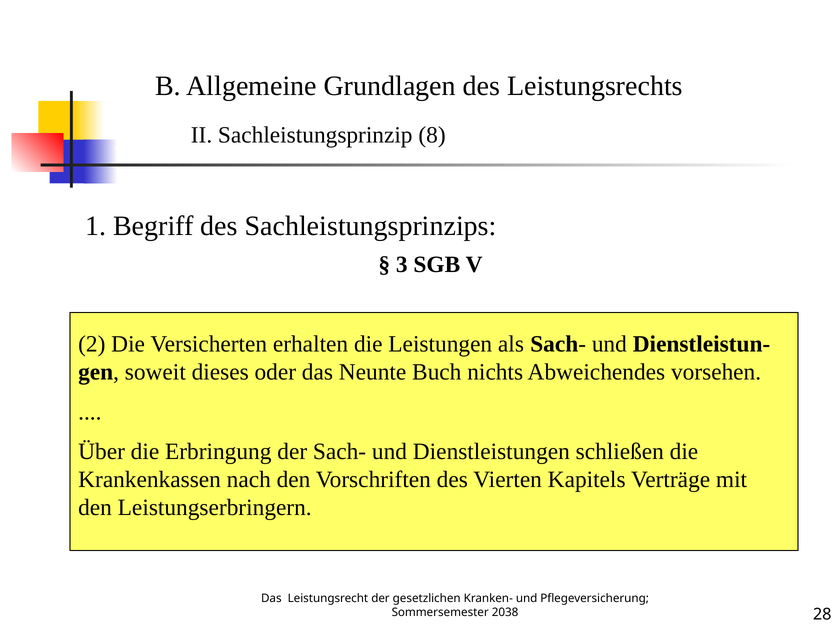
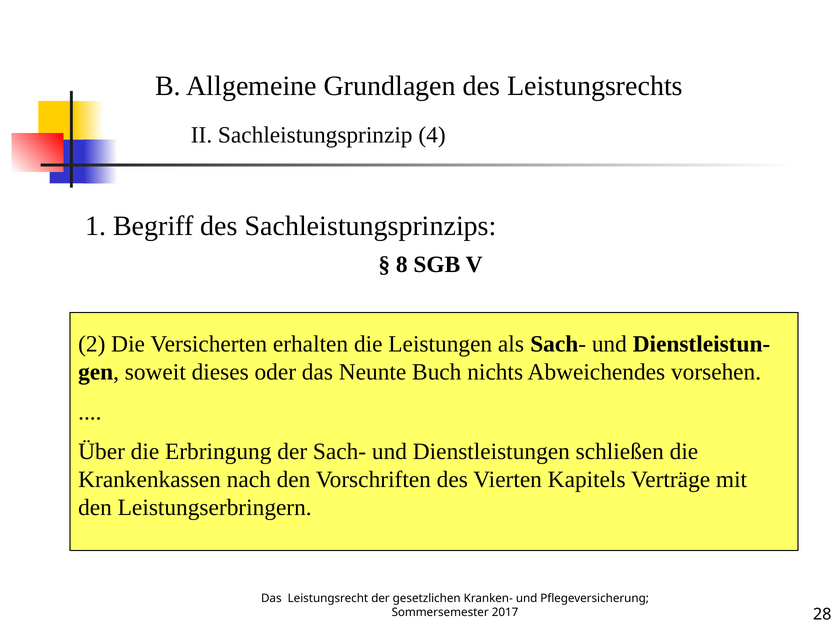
8: 8 -> 4
3: 3 -> 8
2038: 2038 -> 2017
